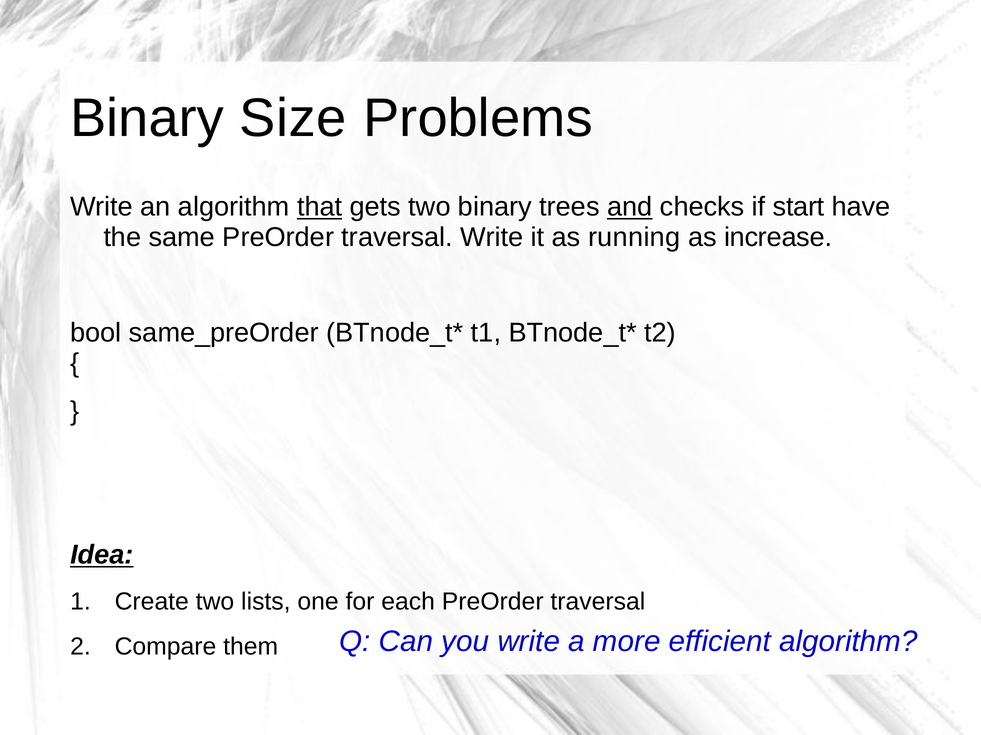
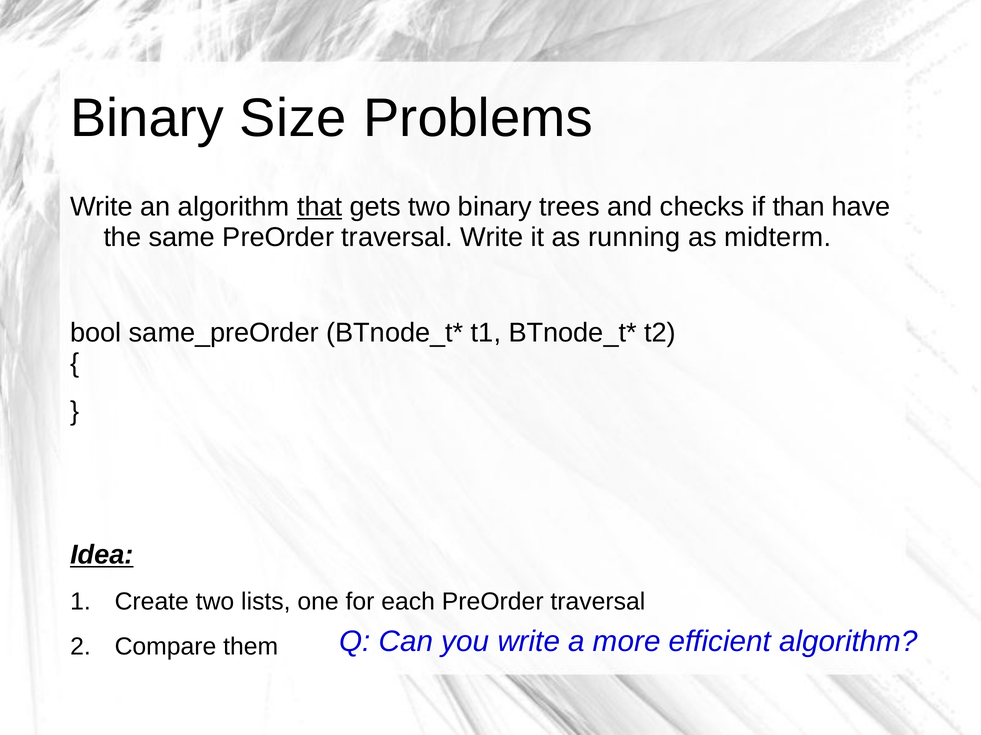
and underline: present -> none
start: start -> than
increase: increase -> midterm
